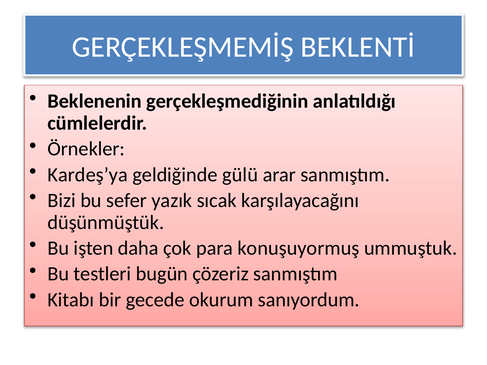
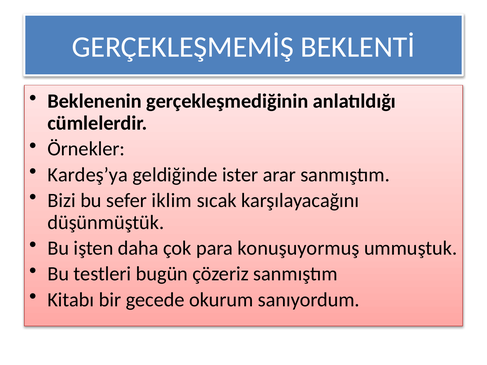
gülü: gülü -> ister
yazık: yazık -> iklim
